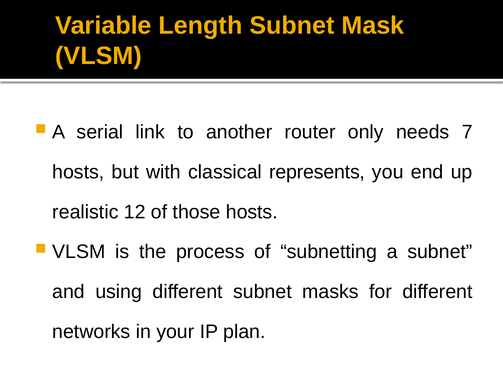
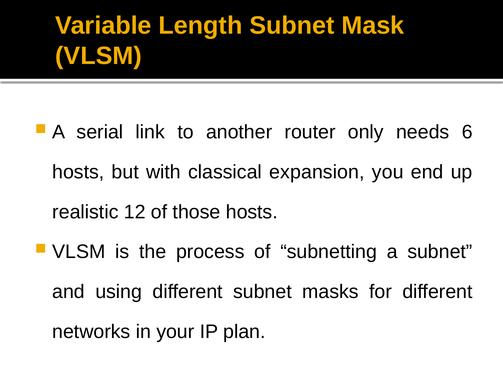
7: 7 -> 6
represents: represents -> expansion
